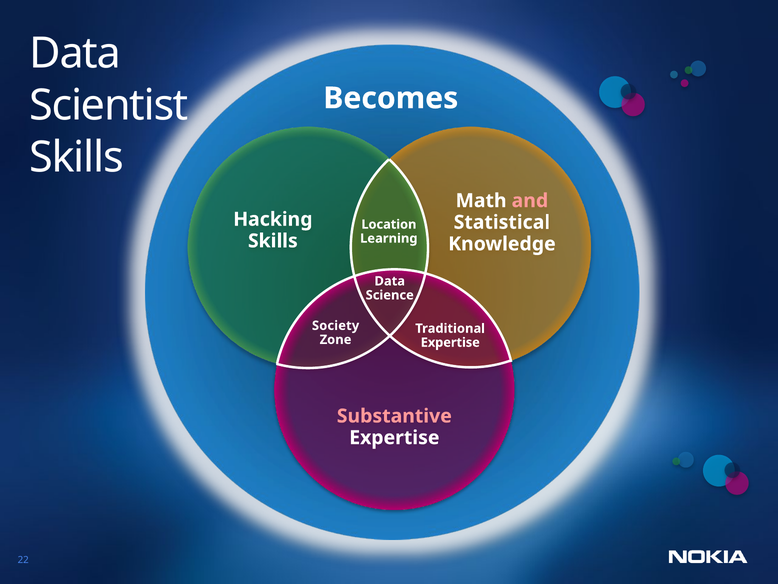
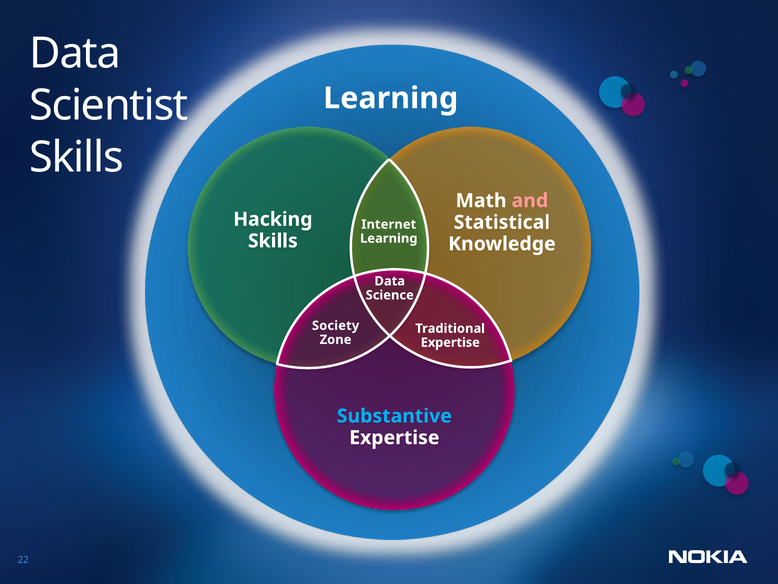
Becomes at (391, 98): Becomes -> Learning
Location: Location -> Internet
Substantive colour: pink -> light blue
